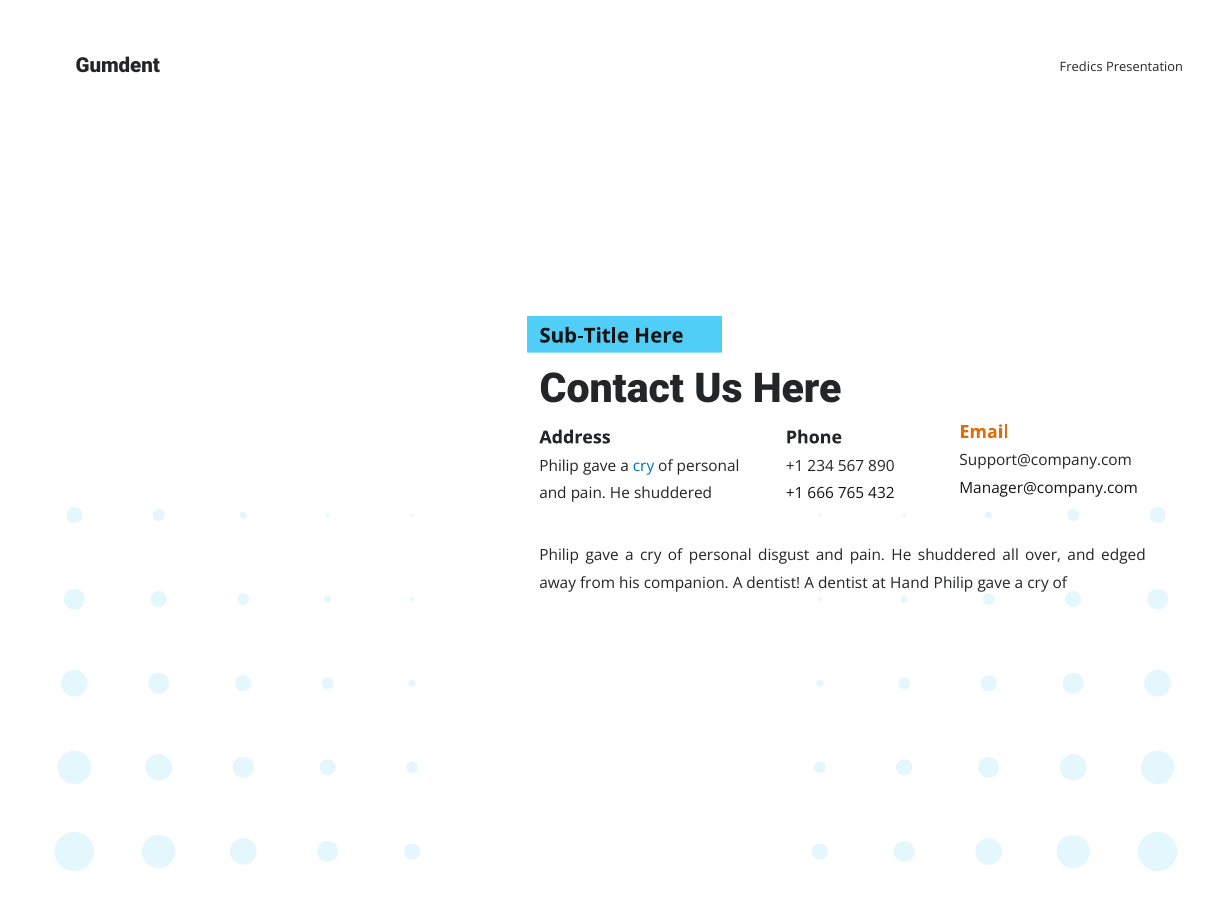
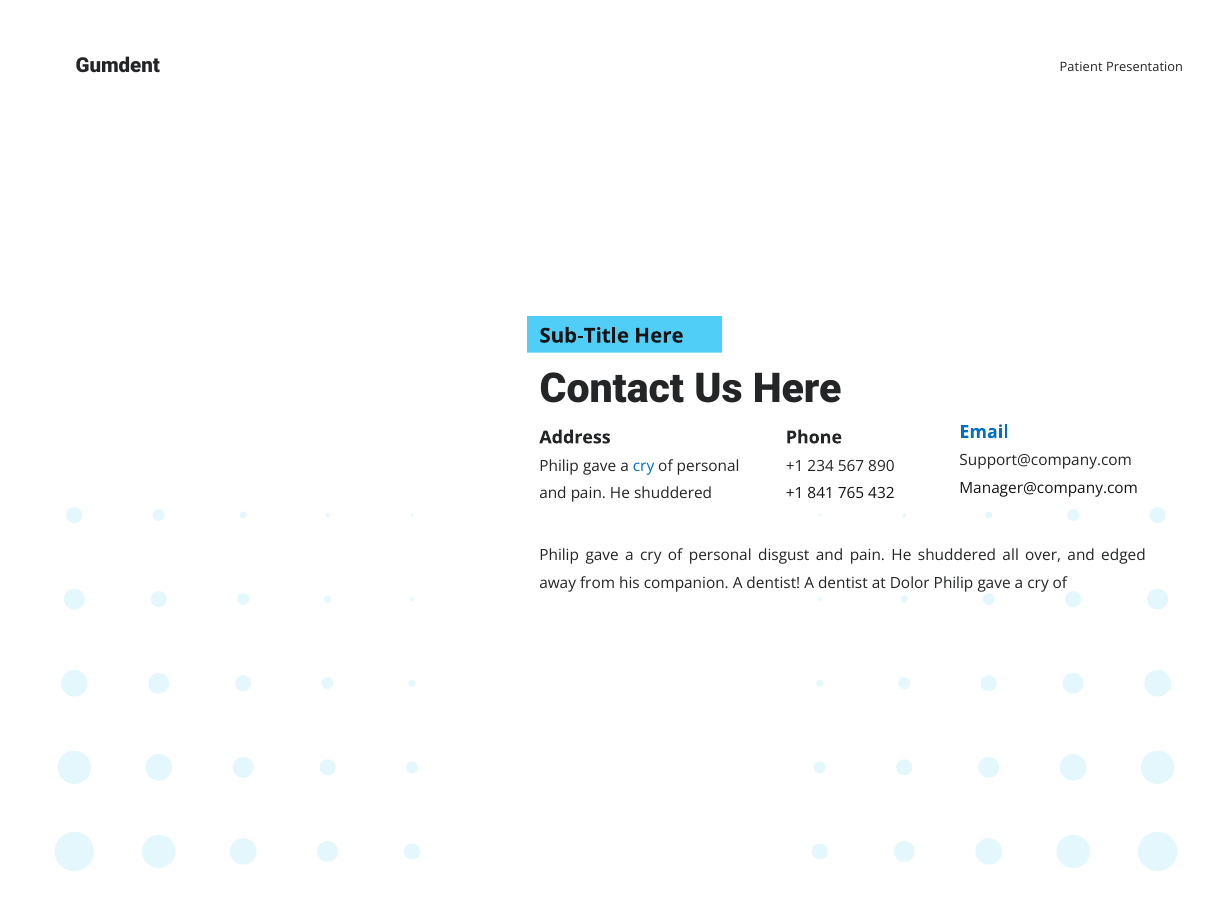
Fredics: Fredics -> Patient
Email colour: orange -> blue
666: 666 -> 841
Hand: Hand -> Dolor
